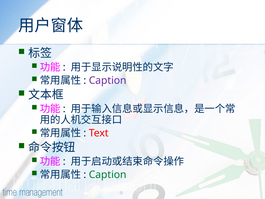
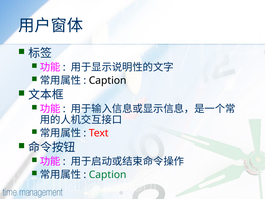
Caption at (108, 80) colour: purple -> black
